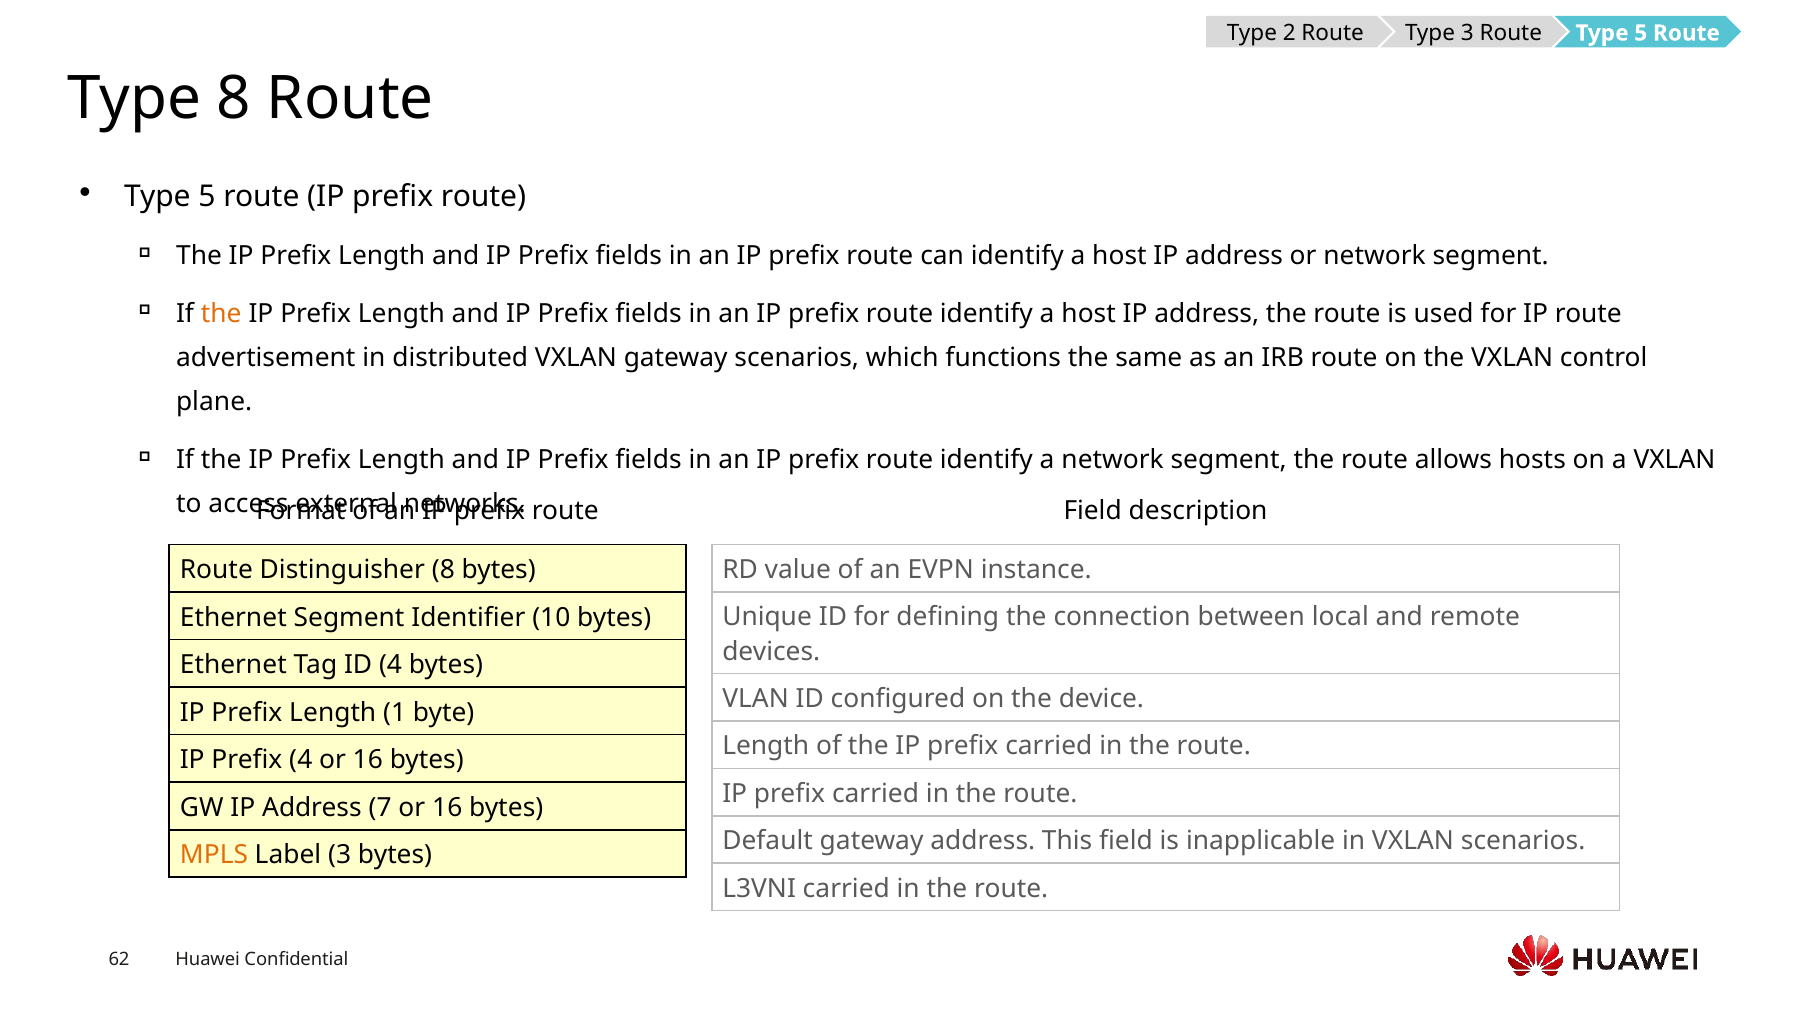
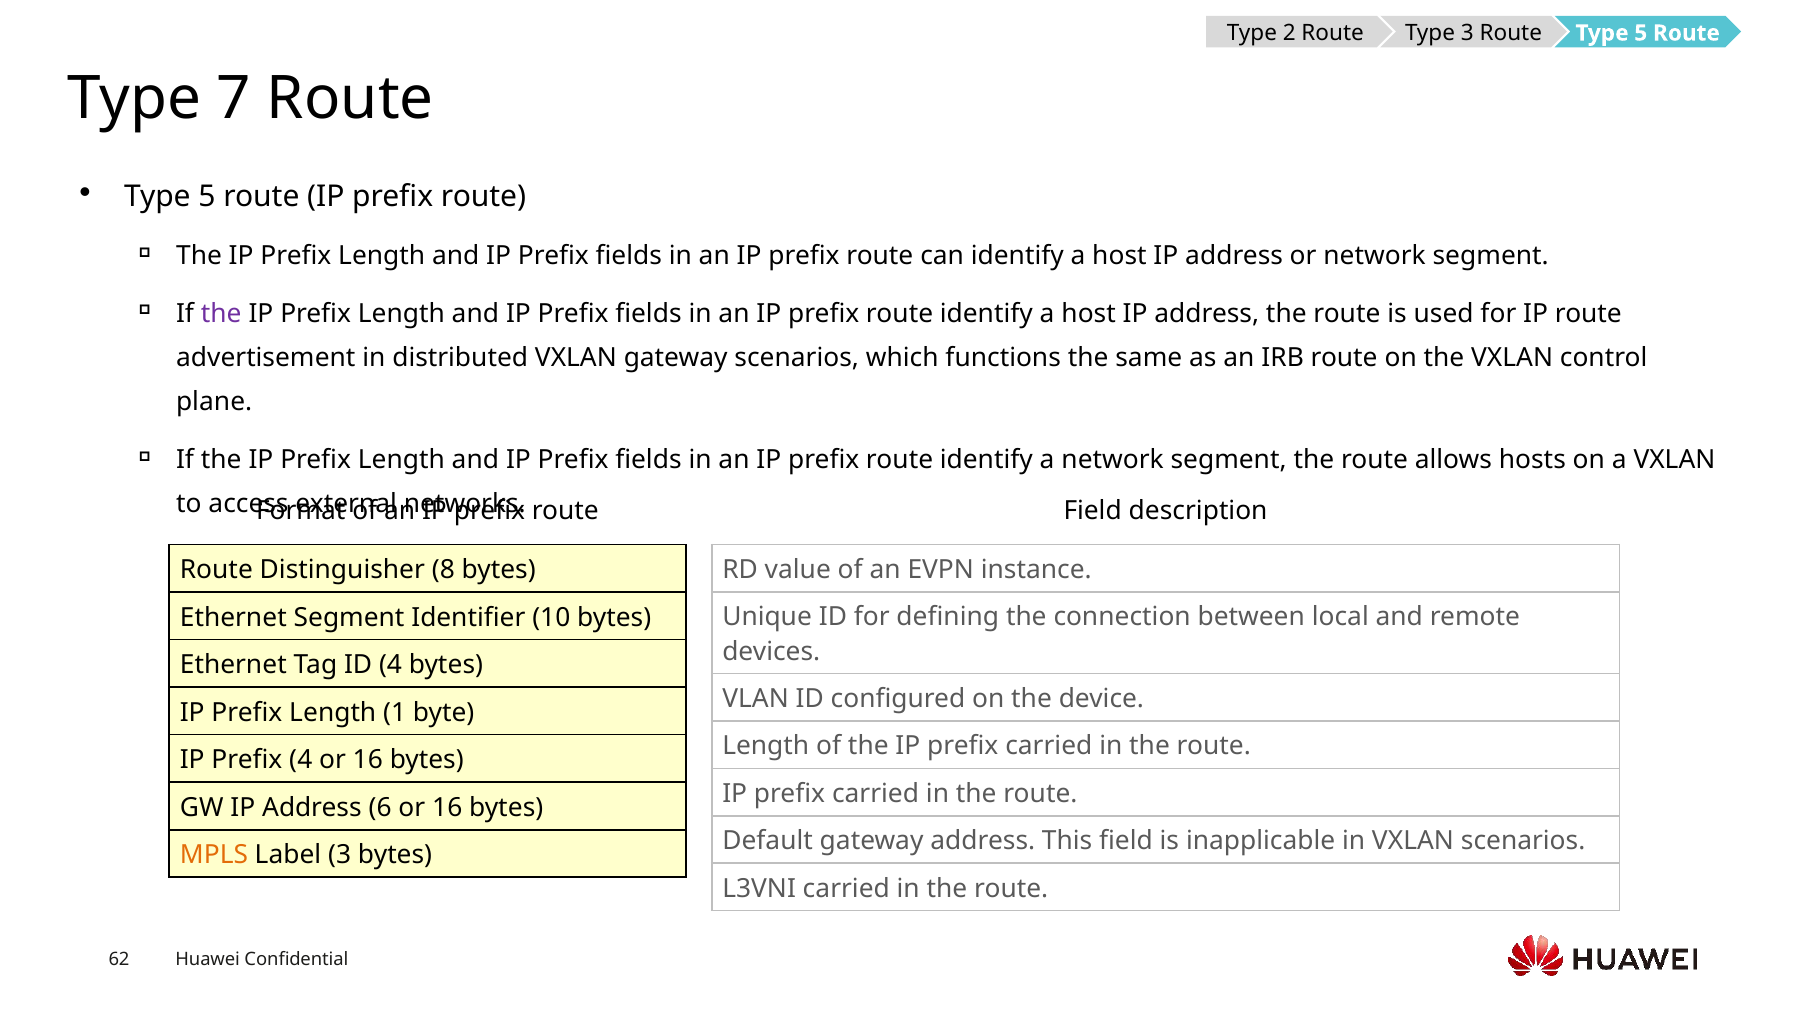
Type 8: 8 -> 7
the at (221, 314) colour: orange -> purple
7: 7 -> 6
